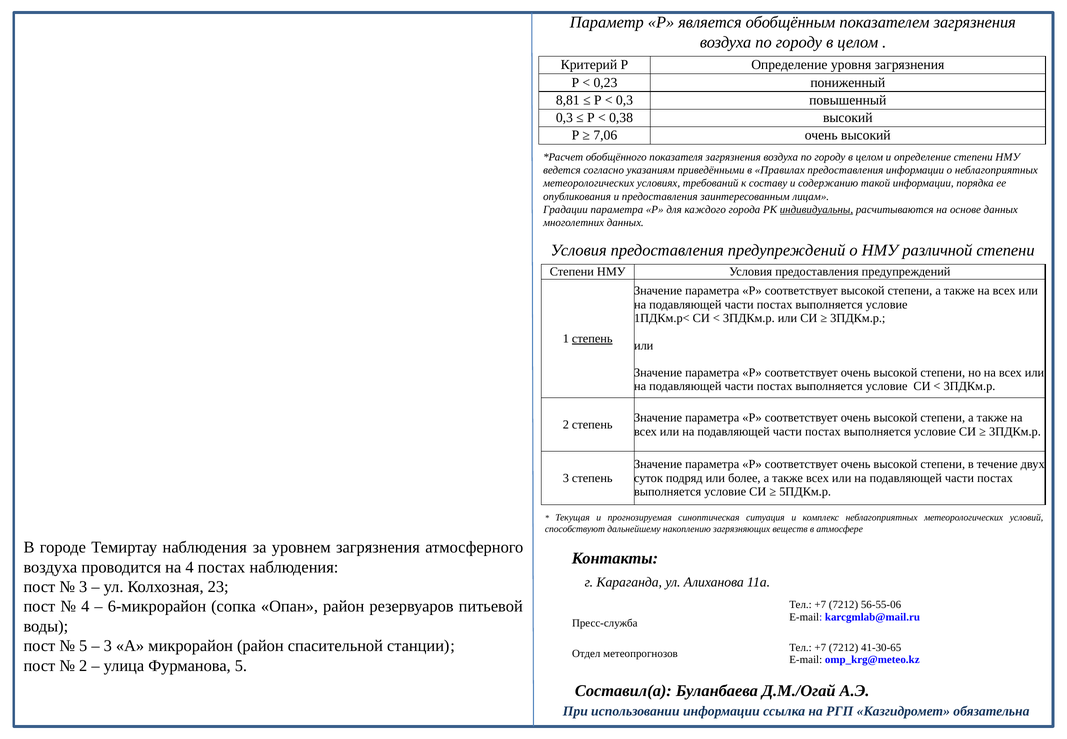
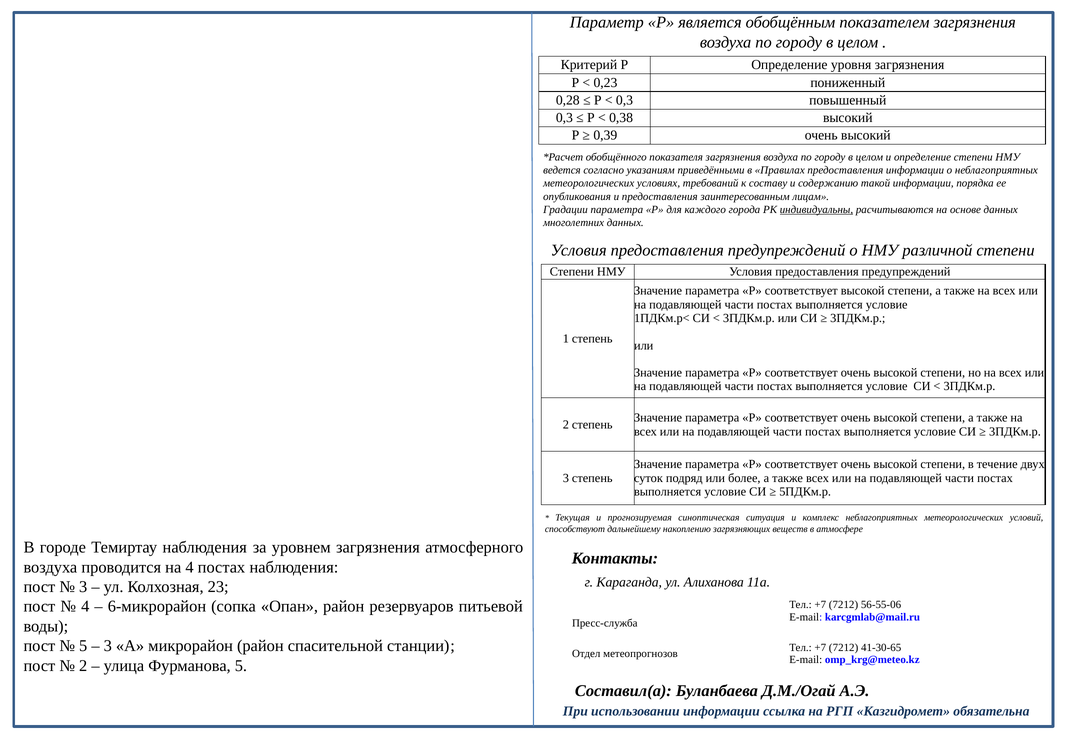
8,81: 8,81 -> 0,28
7,06: 7,06 -> 0,39
степень at (592, 338) underline: present -> none
